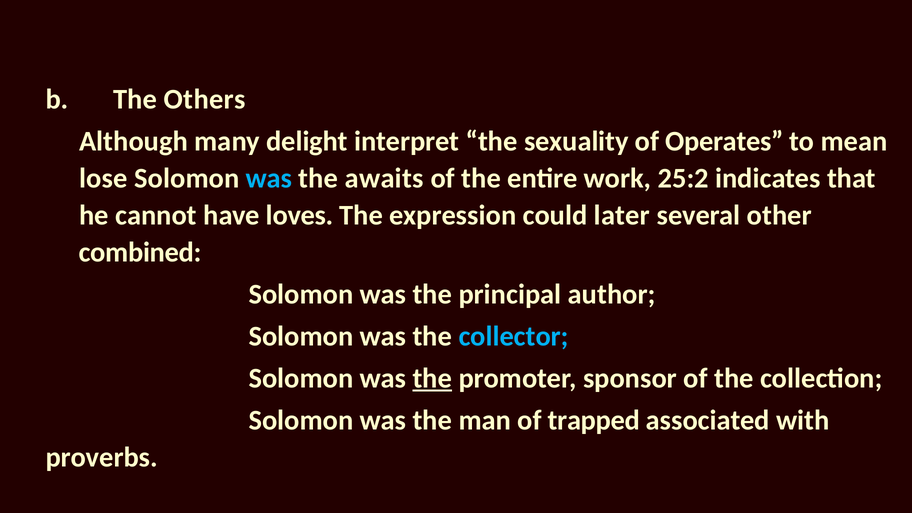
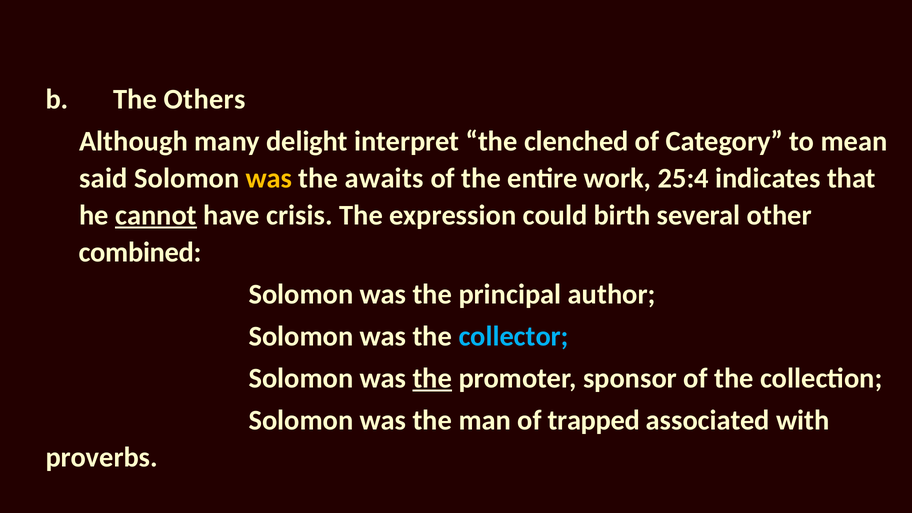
sexuality: sexuality -> clenched
Operates: Operates -> Category
lose: lose -> said
was at (269, 178) colour: light blue -> yellow
25:2: 25:2 -> 25:4
cannot underline: none -> present
loves: loves -> crisis
later: later -> birth
